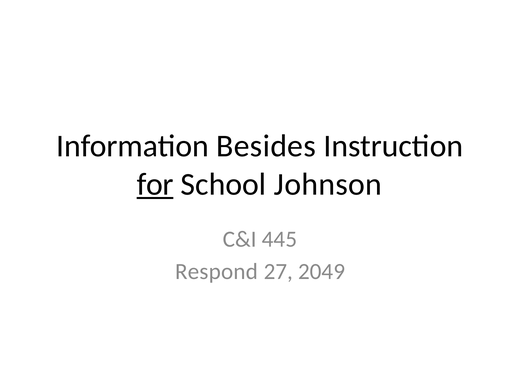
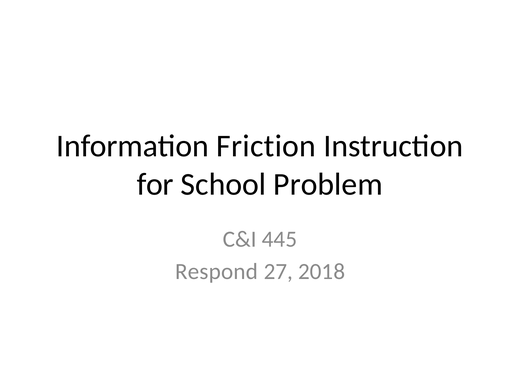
Besides: Besides -> Friction
for underline: present -> none
Johnson: Johnson -> Problem
2049: 2049 -> 2018
